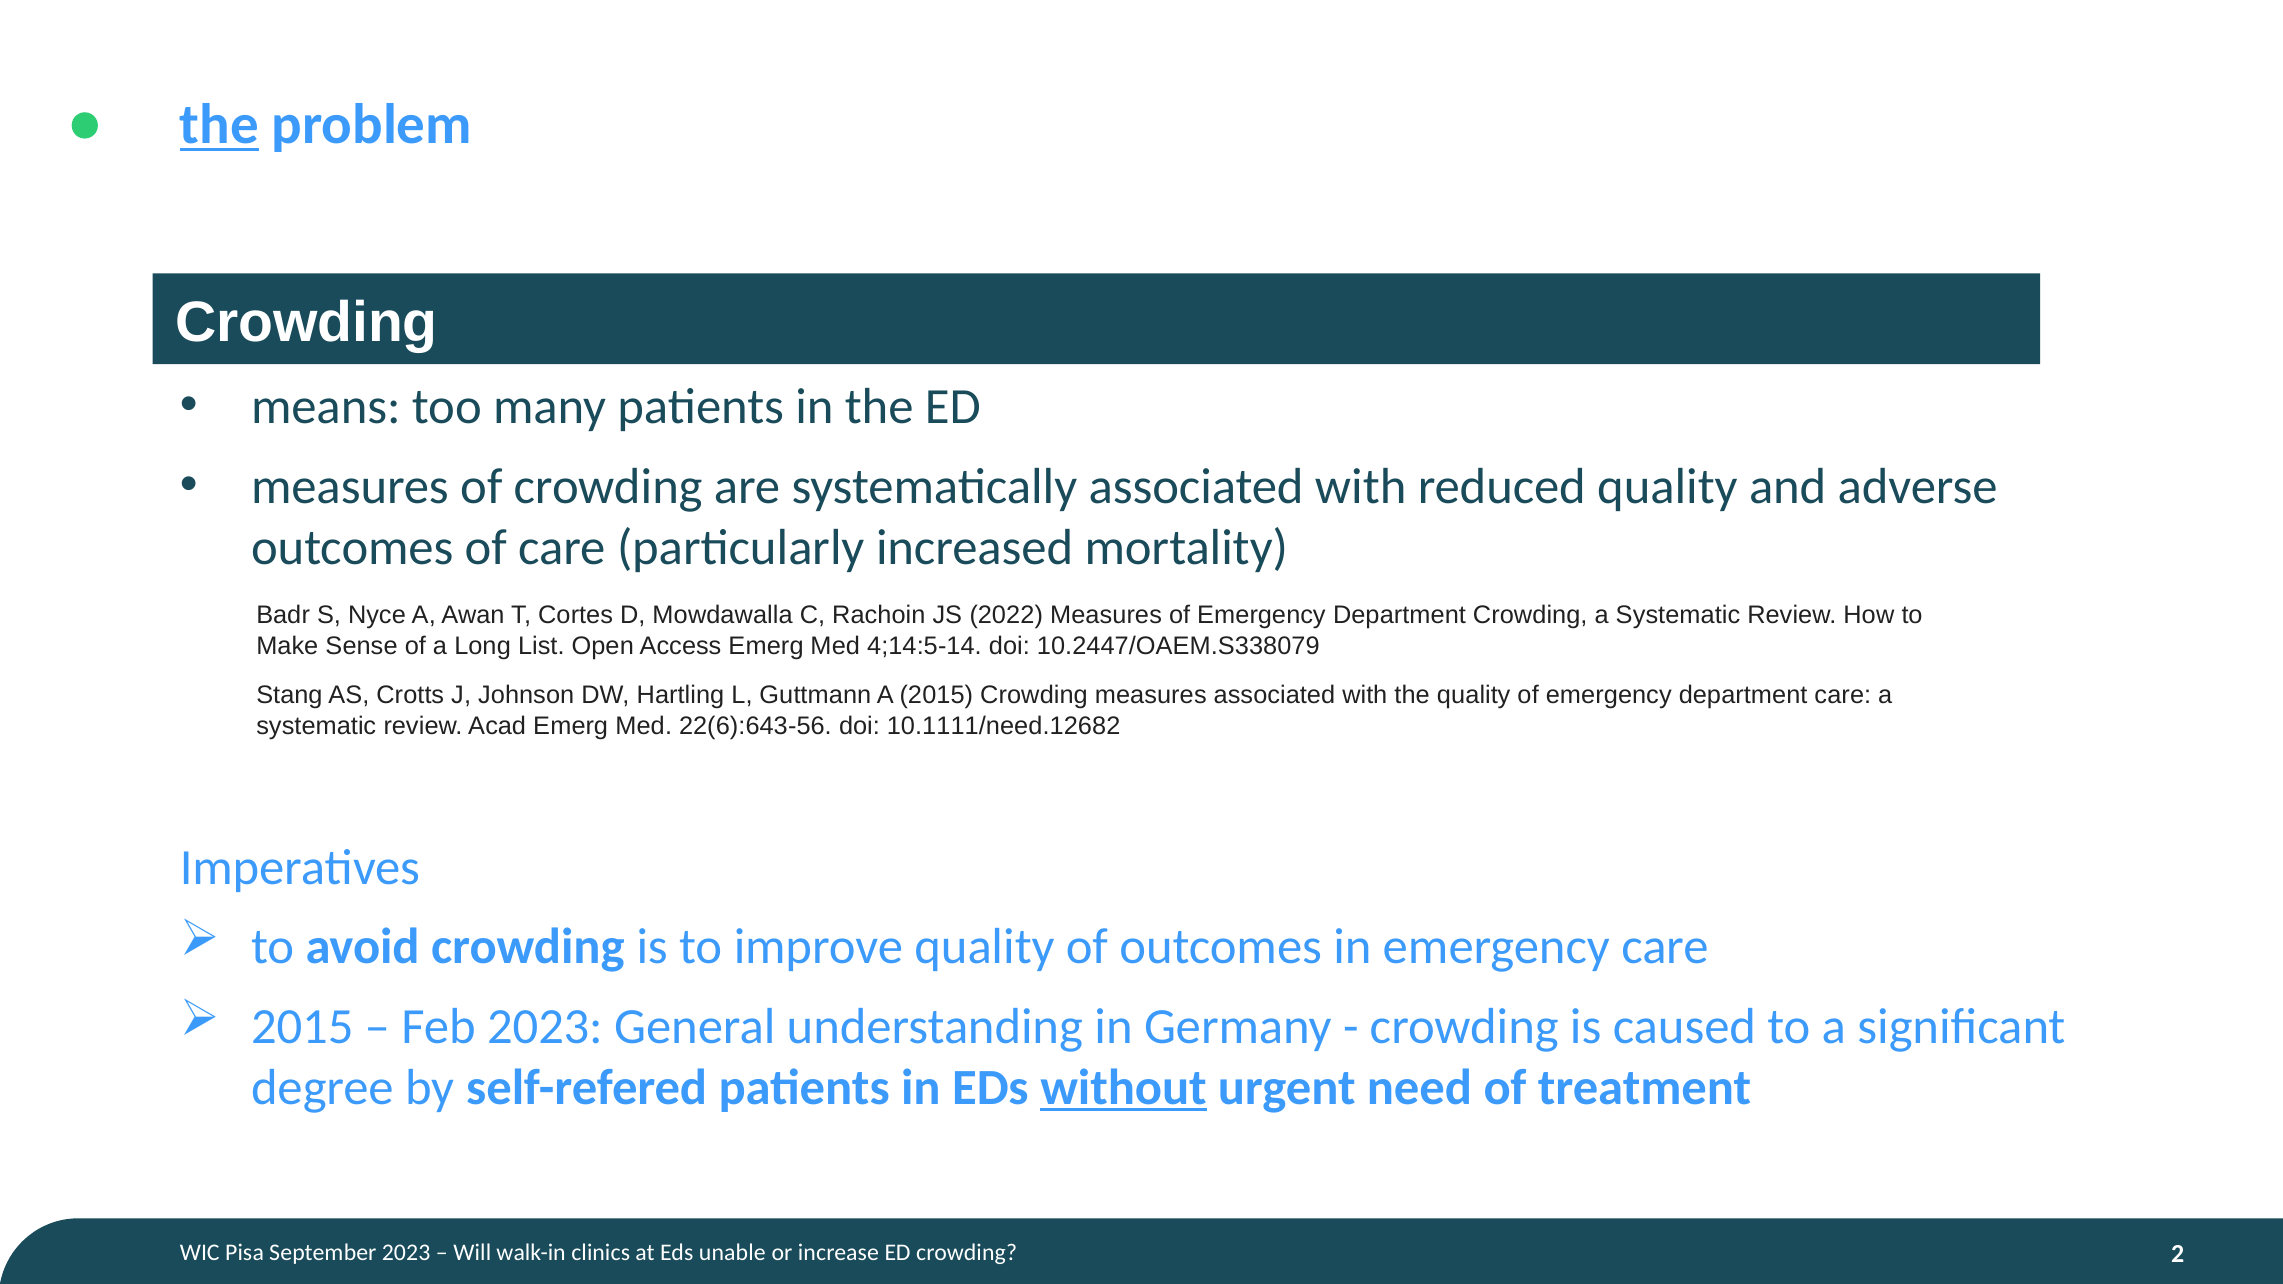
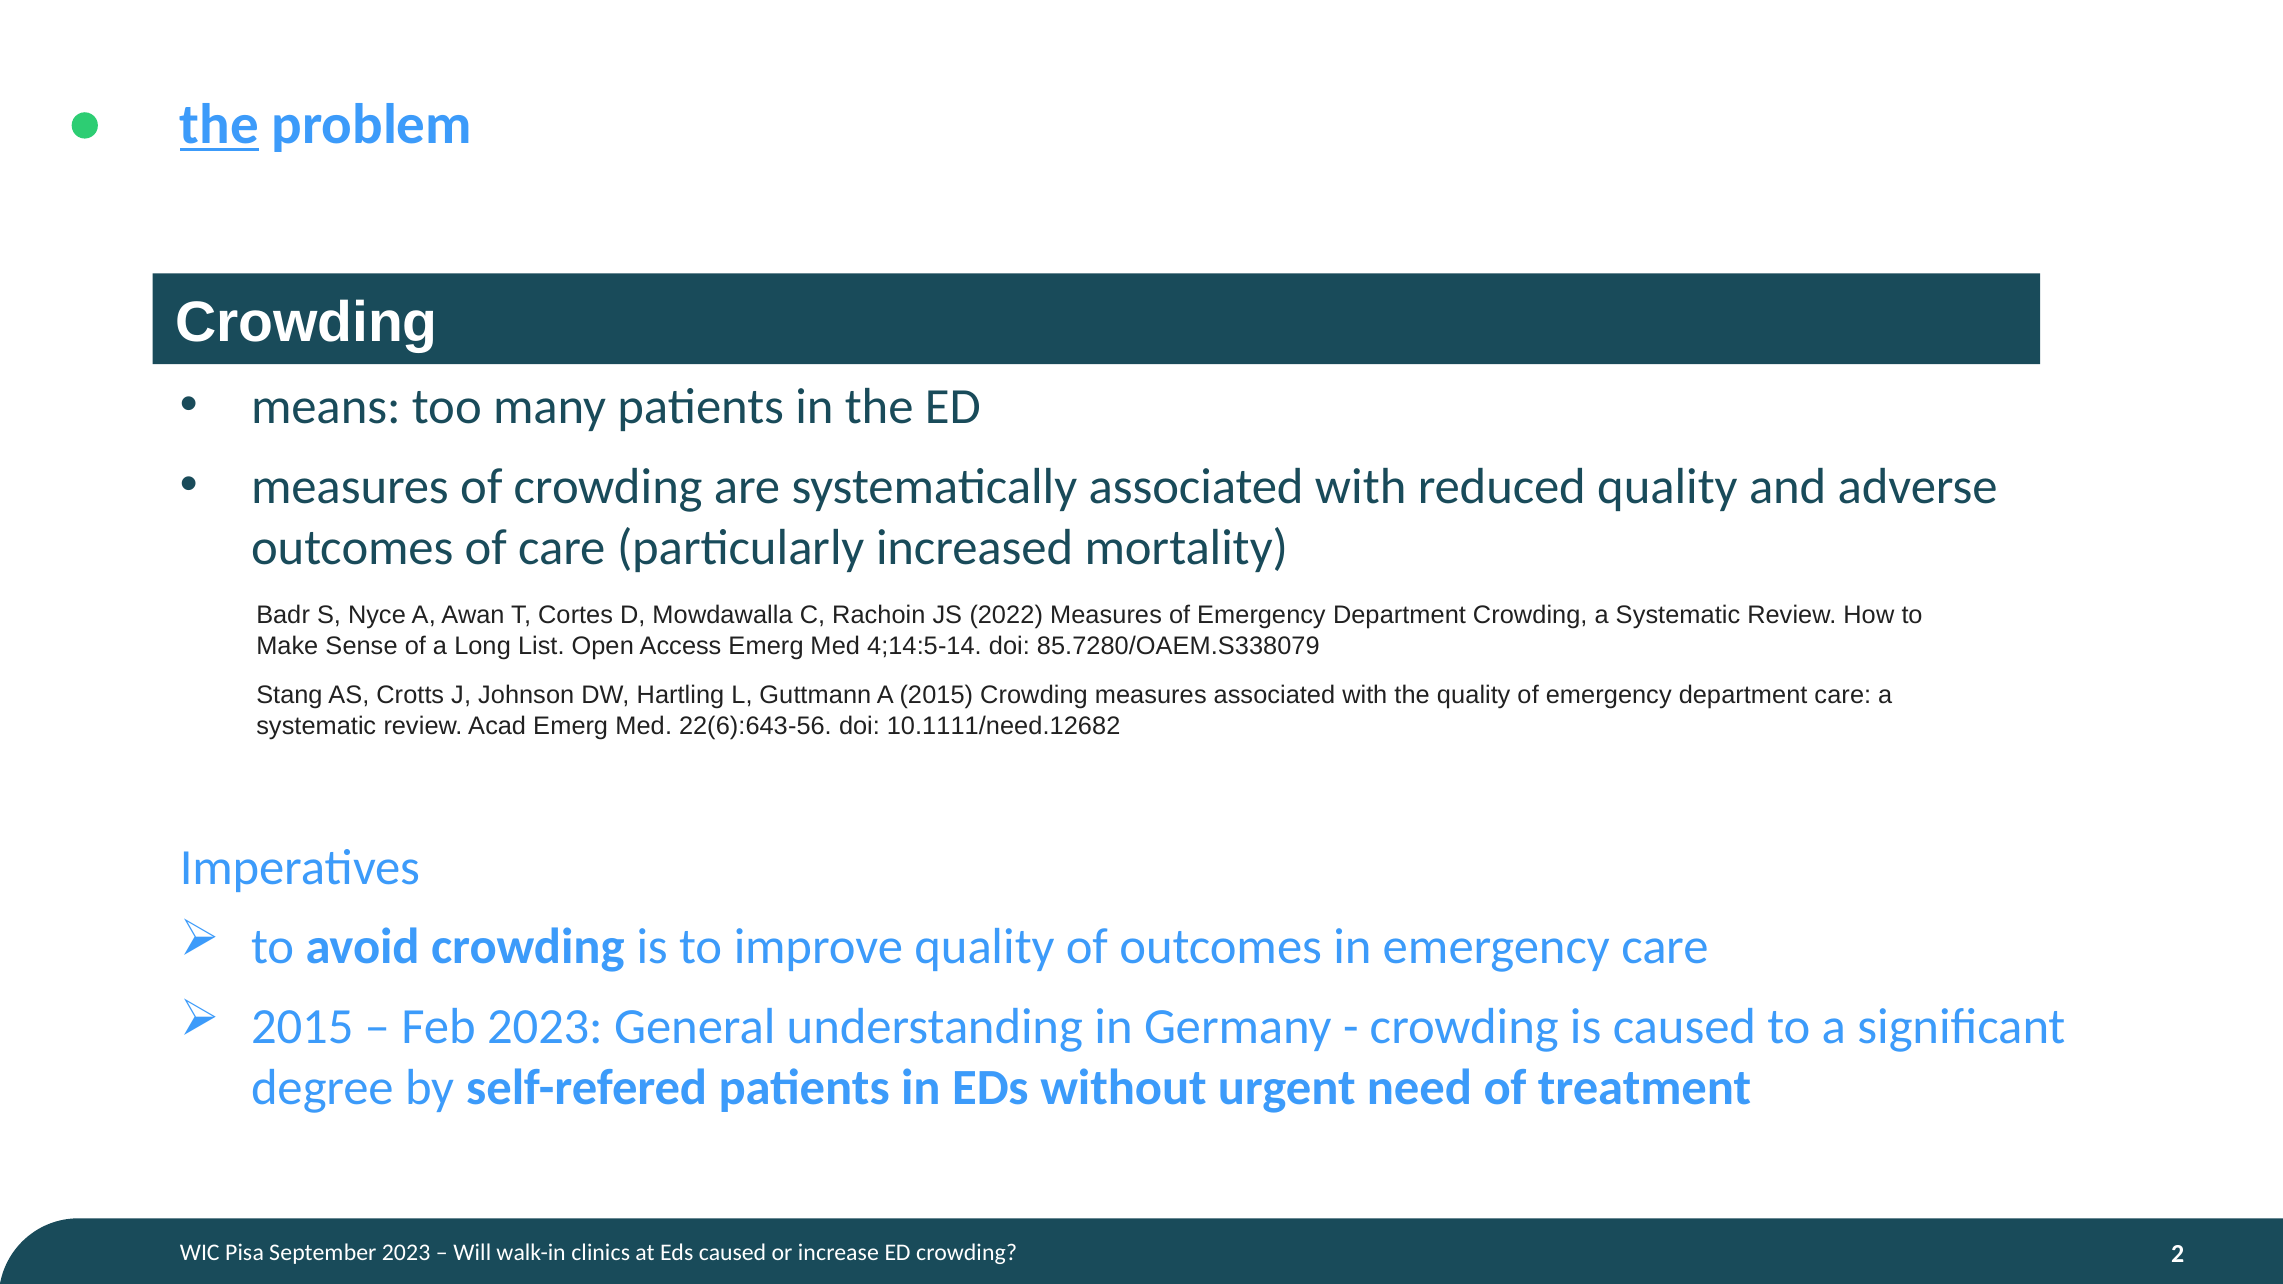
10.2447/OAEM.S338079: 10.2447/OAEM.S338079 -> 85.7280/OAEM.S338079
without underline: present -> none
Eds unable: unable -> caused
